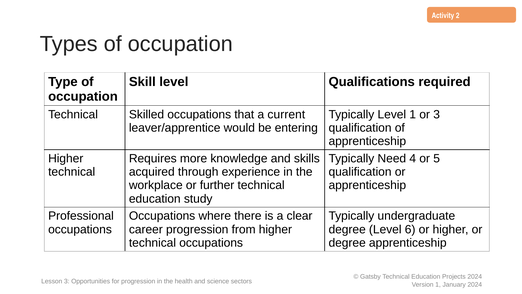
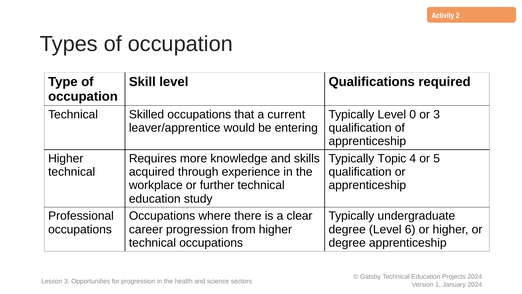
Level 1: 1 -> 0
Need: Need -> Topic
